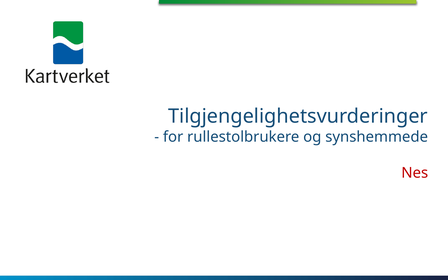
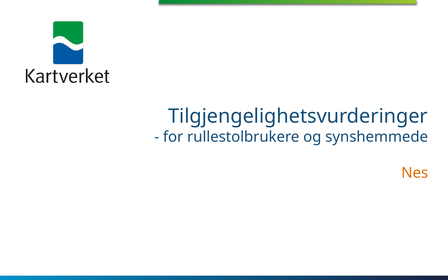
Nes colour: red -> orange
